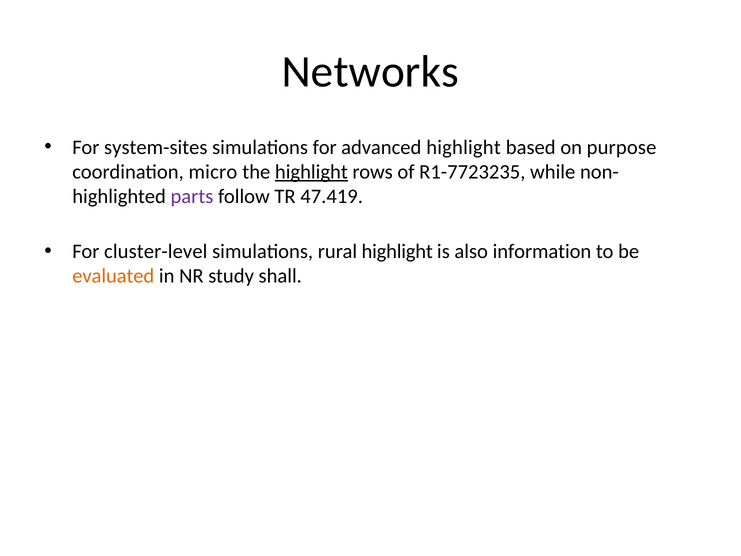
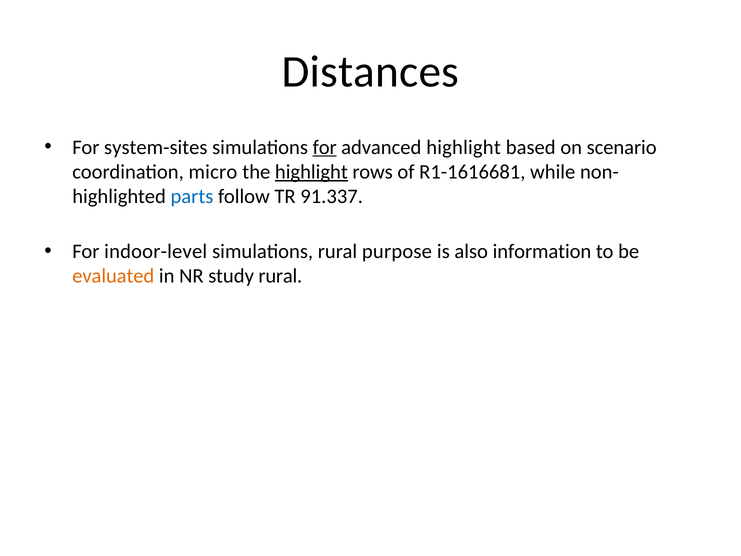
Networks: Networks -> Distances
for at (325, 147) underline: none -> present
purpose: purpose -> scenario
R1-7723235: R1-7723235 -> R1-1616681
parts colour: purple -> blue
47.419: 47.419 -> 91.337
cluster-level: cluster-level -> indoor-level
rural highlight: highlight -> purpose
study shall: shall -> rural
